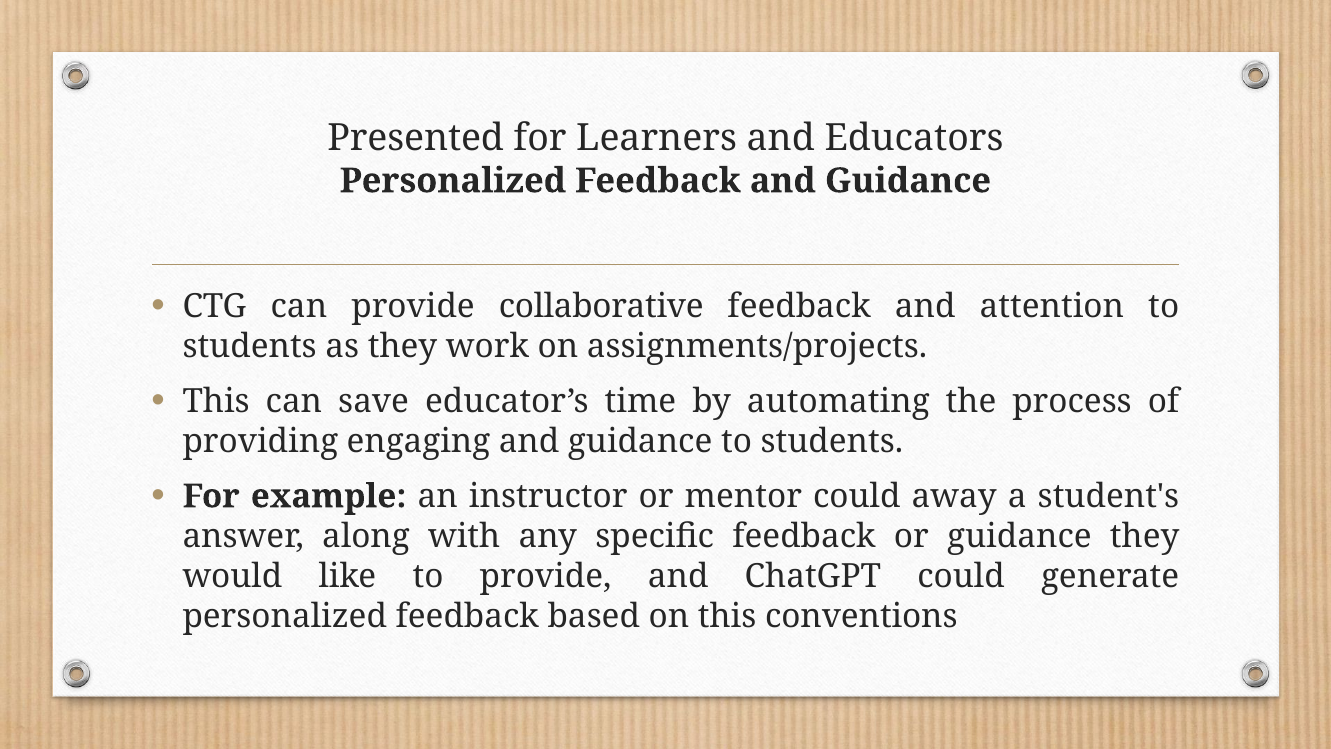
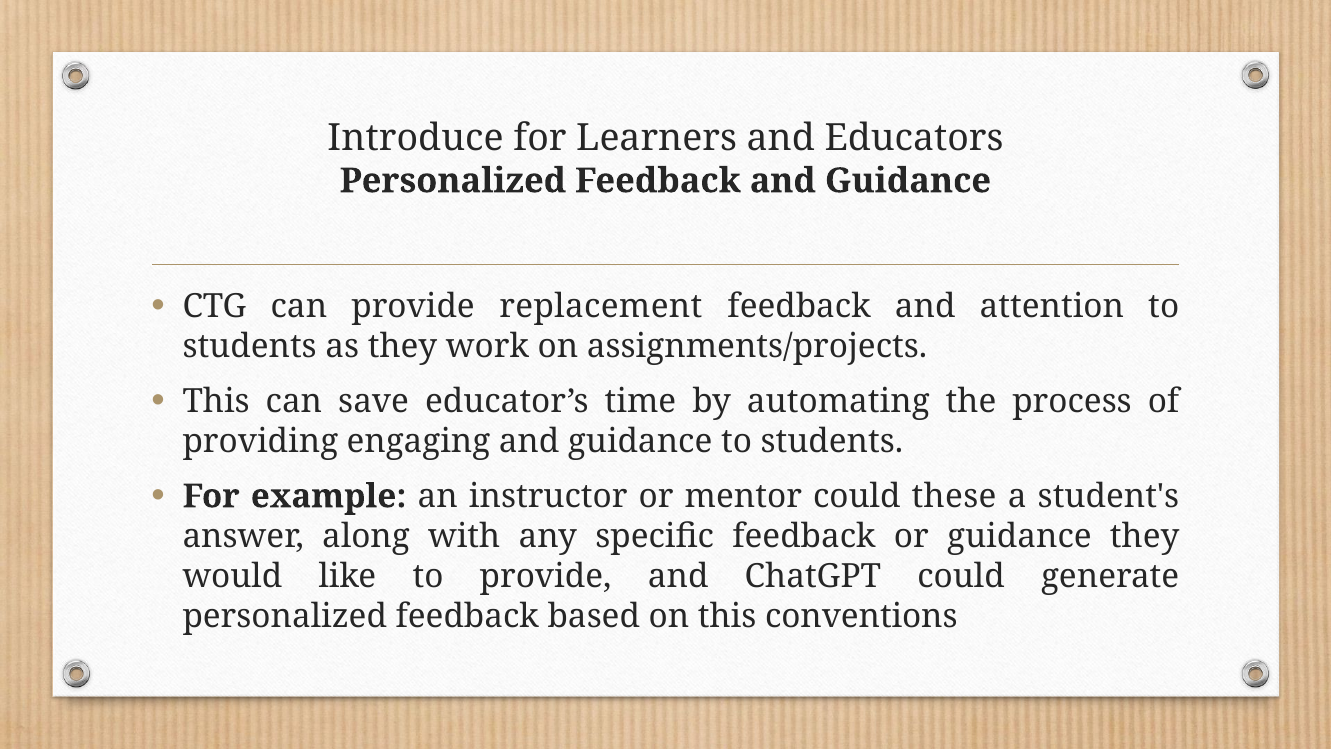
Presented: Presented -> Introduce
collaborative: collaborative -> replacement
away: away -> these
